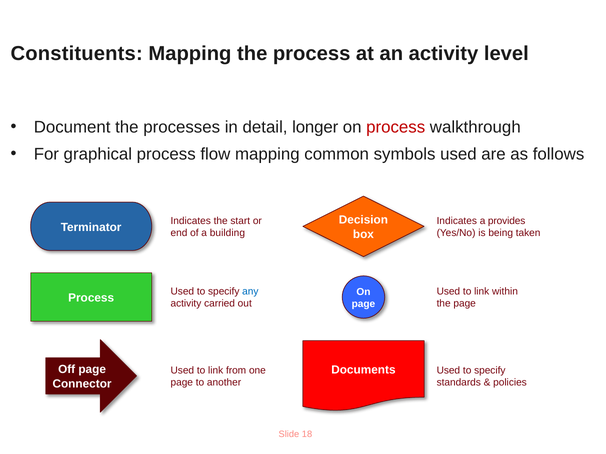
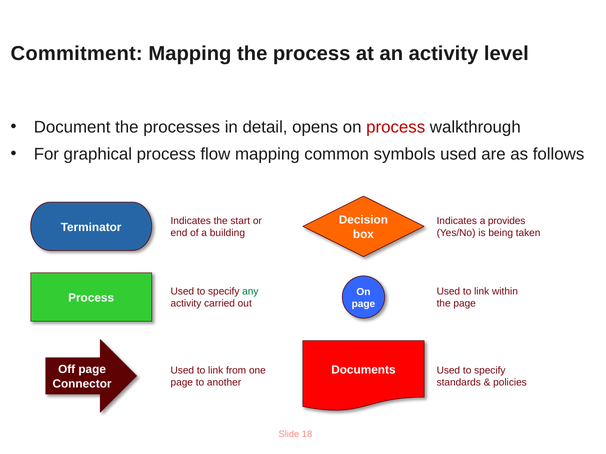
Constituents: Constituents -> Commitment
longer: longer -> opens
any colour: blue -> green
